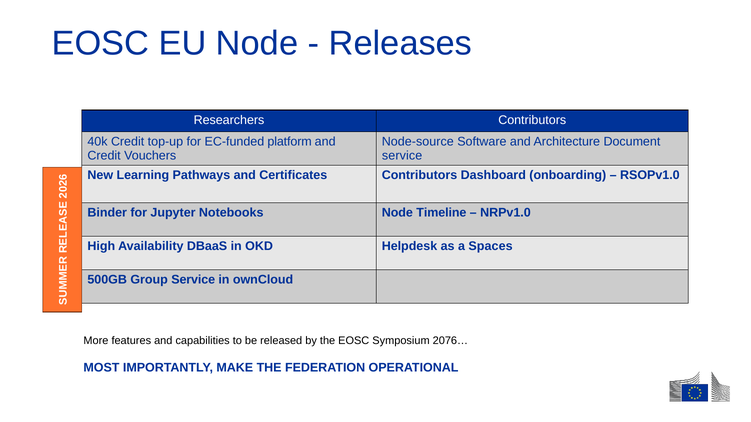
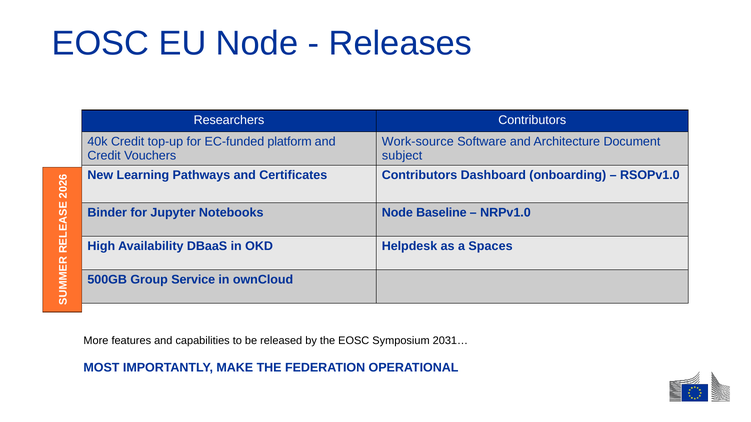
Node-source: Node-source -> Work-source
service at (402, 156): service -> subject
Timeline: Timeline -> Baseline
2076…: 2076… -> 2031…
